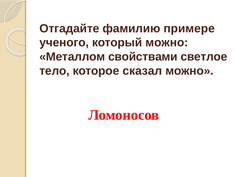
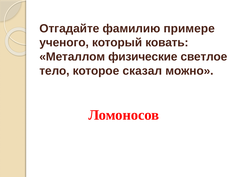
который можно: можно -> ковать
свойствами: свойствами -> физические
